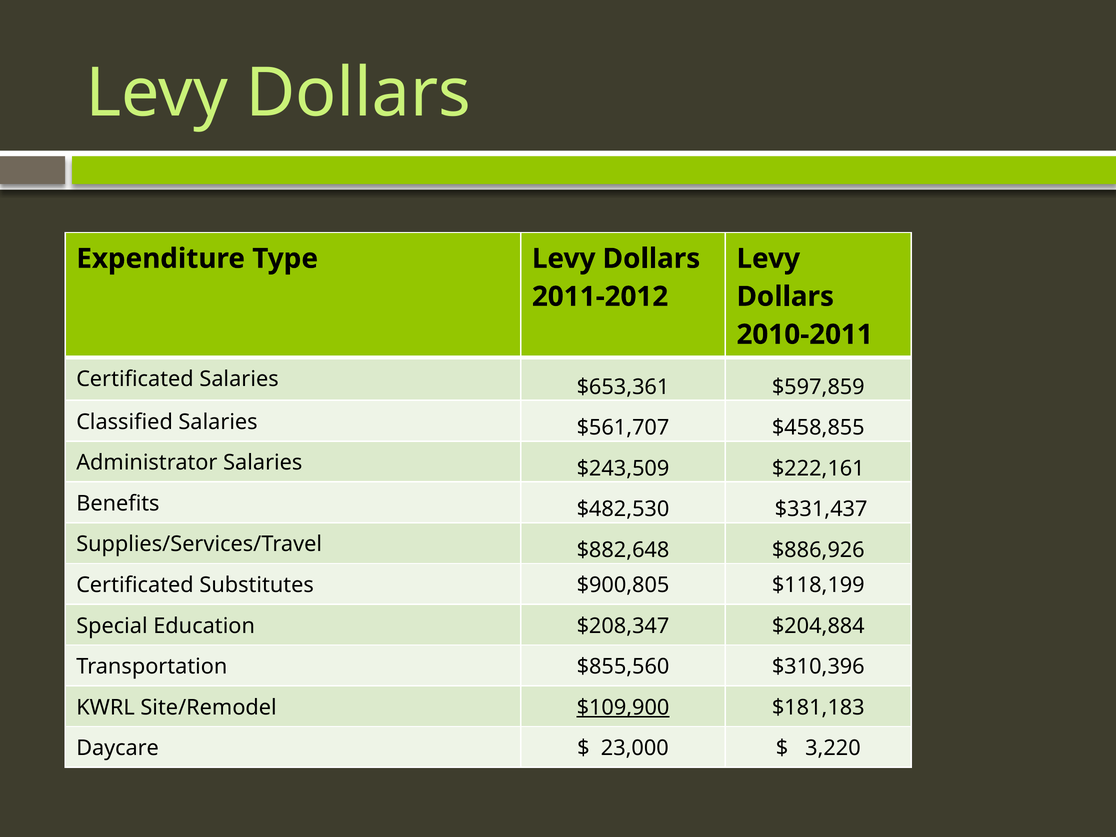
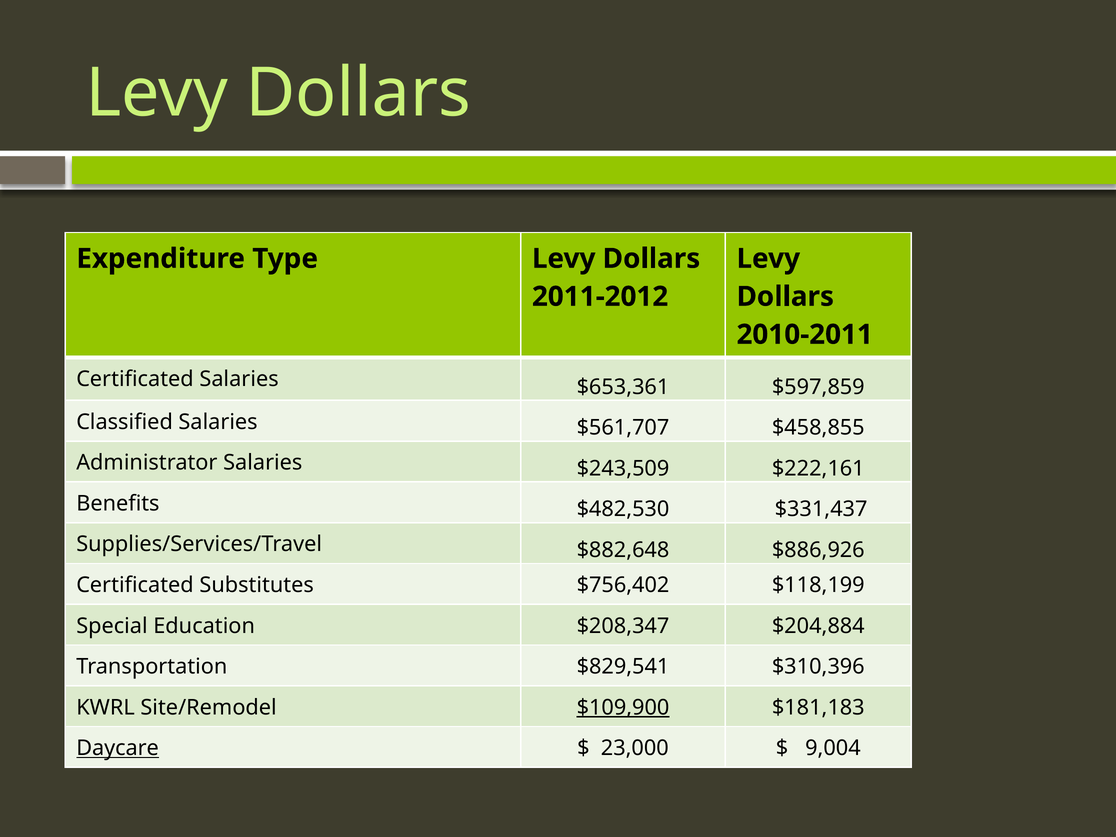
$900,805: $900,805 -> $756,402
$855,560: $855,560 -> $829,541
Daycare underline: none -> present
3,220: 3,220 -> 9,004
